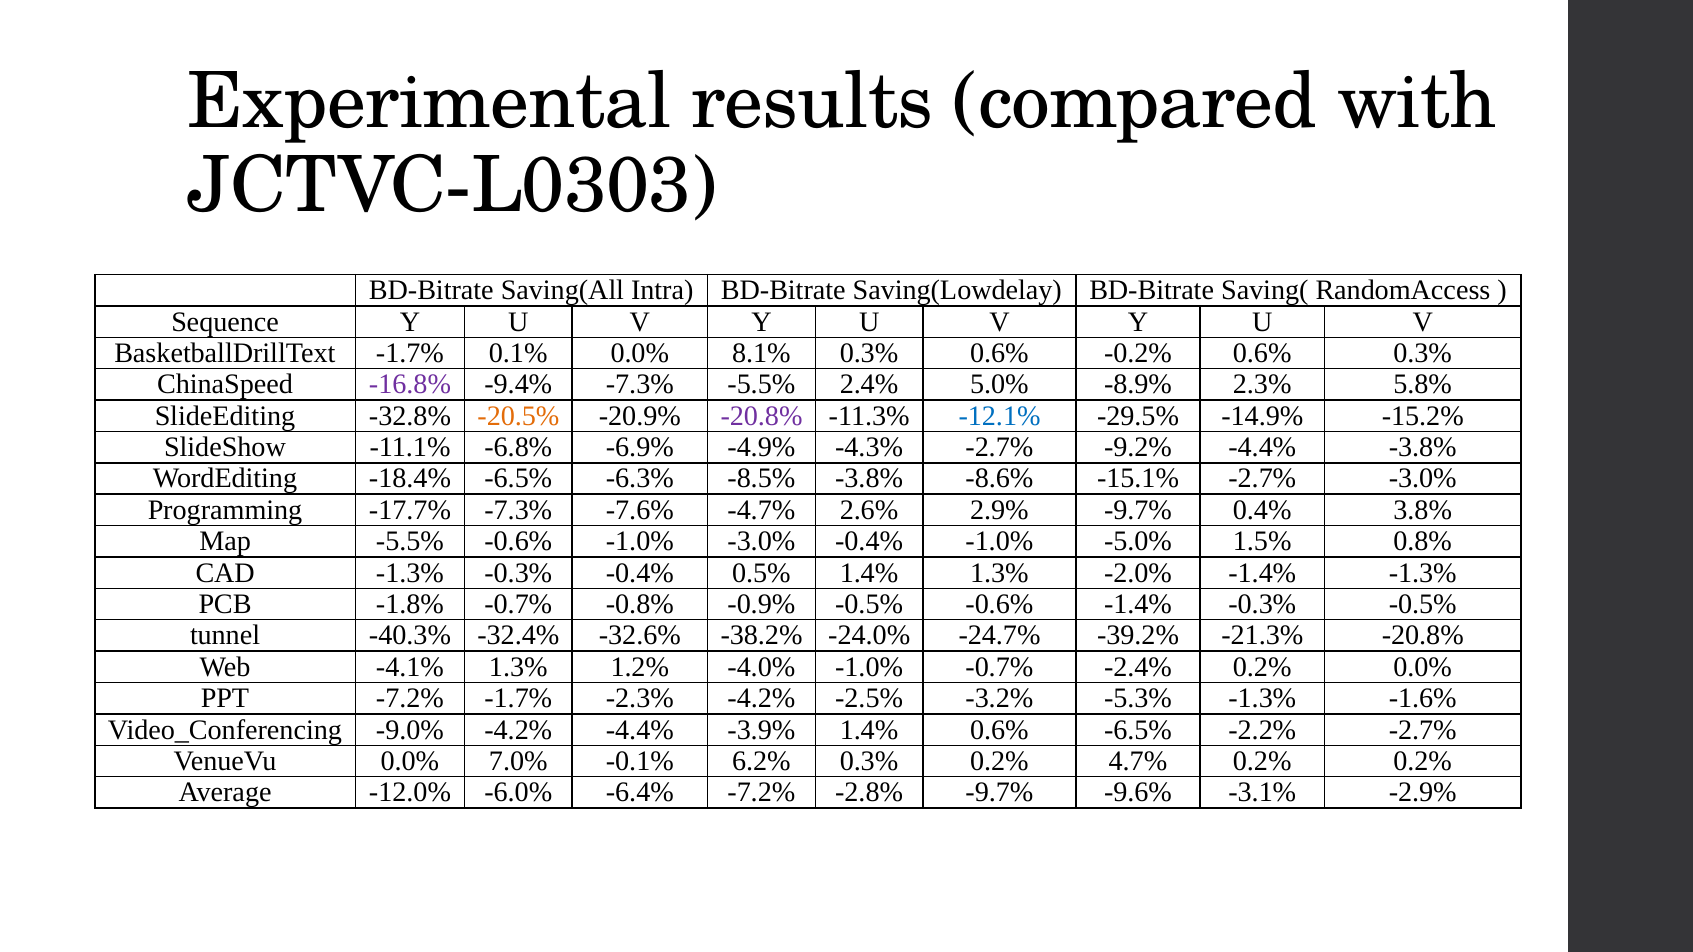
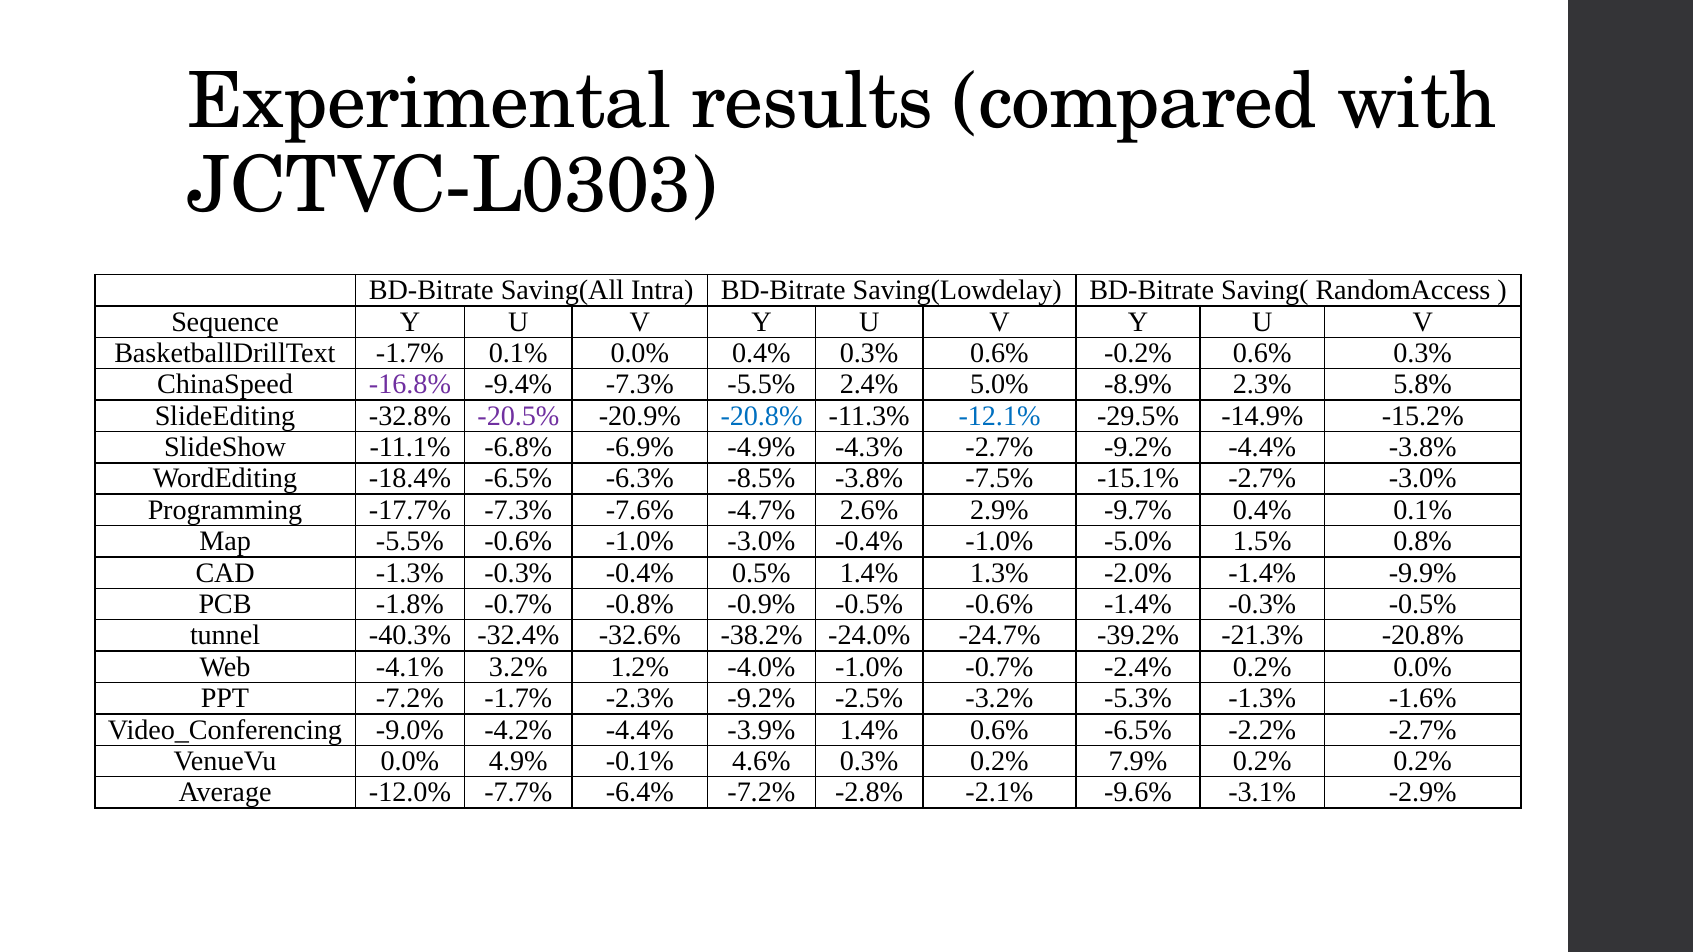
0.0% 8.1%: 8.1% -> 0.4%
-20.5% colour: orange -> purple
-20.8% at (762, 416) colour: purple -> blue
-8.6%: -8.6% -> -7.5%
0.4% 3.8%: 3.8% -> 0.1%
-1.4% -1.3%: -1.3% -> -9.9%
-4.1% 1.3%: 1.3% -> 3.2%
-2.3% -4.2%: -4.2% -> -9.2%
7.0%: 7.0% -> 4.9%
6.2%: 6.2% -> 4.6%
4.7%: 4.7% -> 7.9%
-6.0%: -6.0% -> -7.7%
-2.8% -9.7%: -9.7% -> -2.1%
